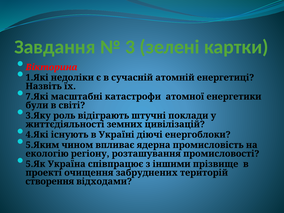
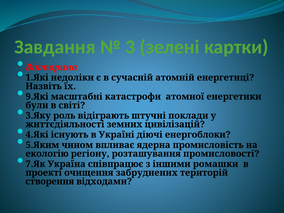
7.Які: 7.Які -> 9.Які
5.Як: 5.Як -> 7.Як
прізвище: прізвище -> ромашки
